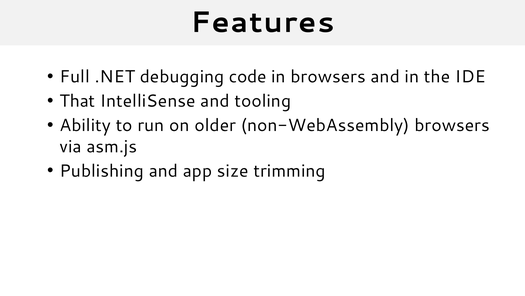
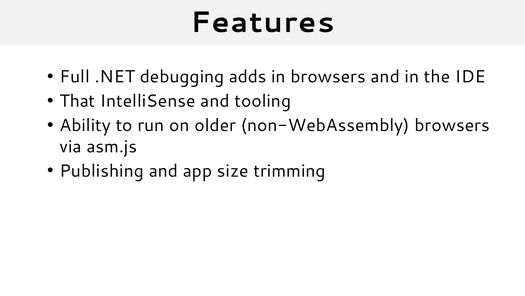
code: code -> adds
